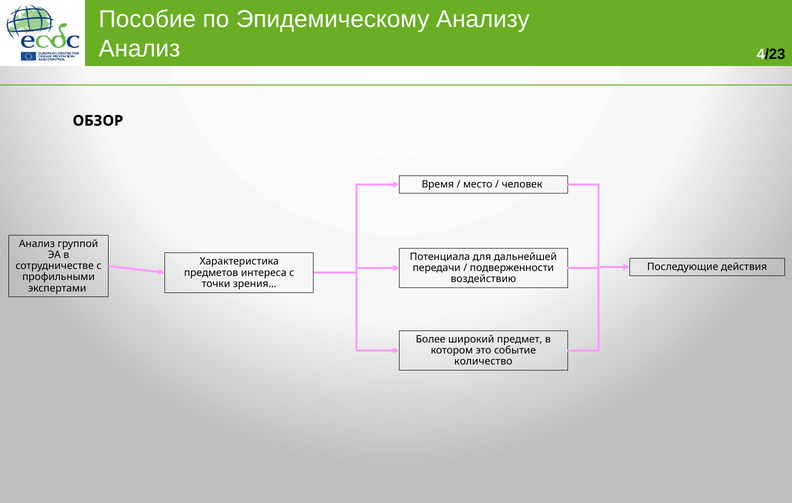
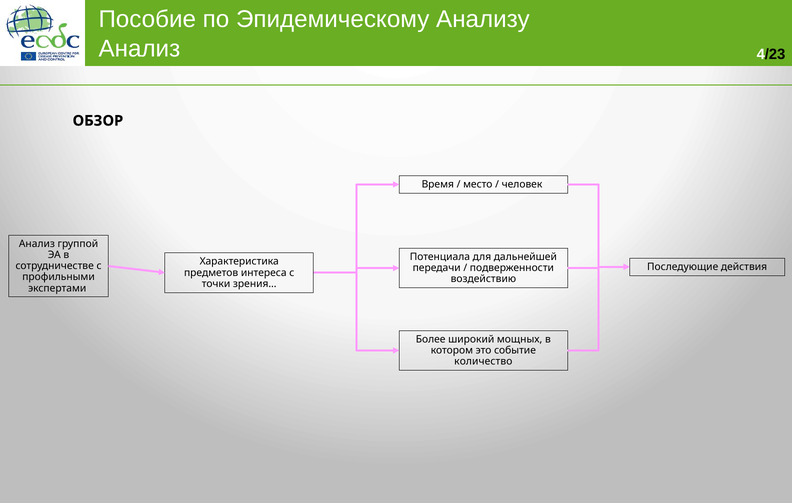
предмет: предмет -> мощных
